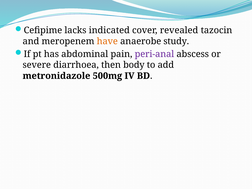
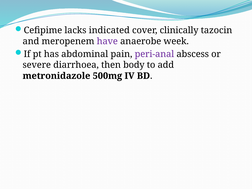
revealed: revealed -> clinically
have colour: orange -> purple
study: study -> week
